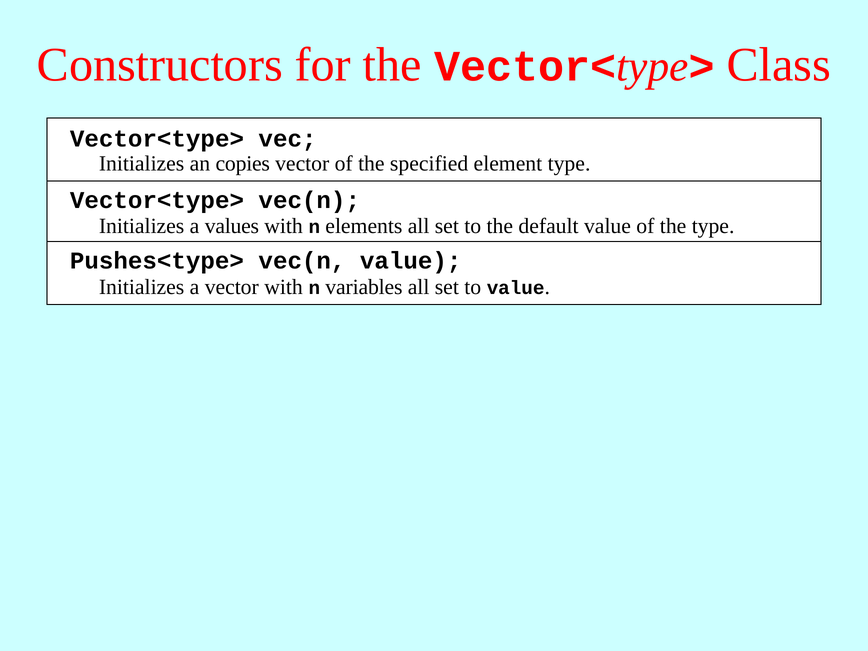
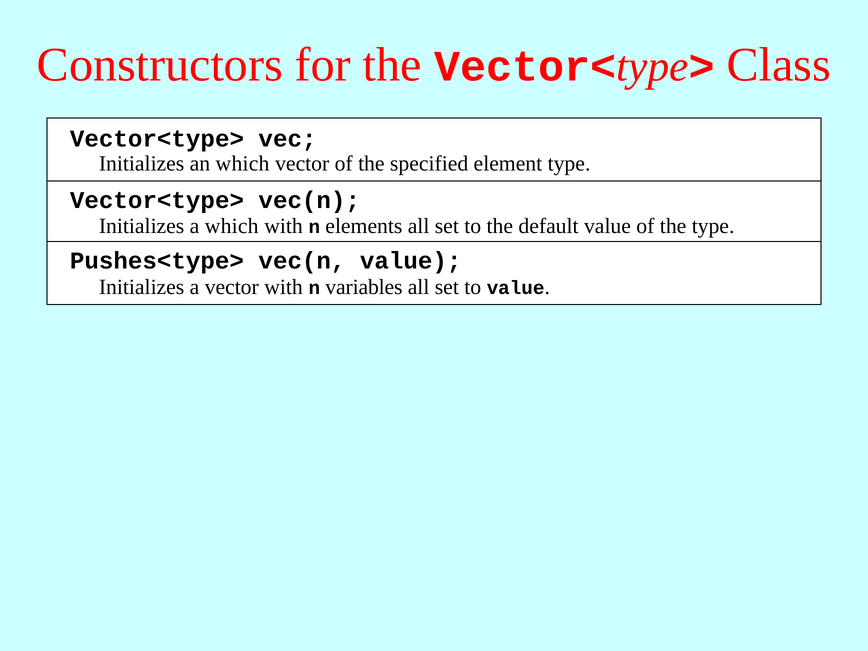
an copies: copies -> which
a values: values -> which
